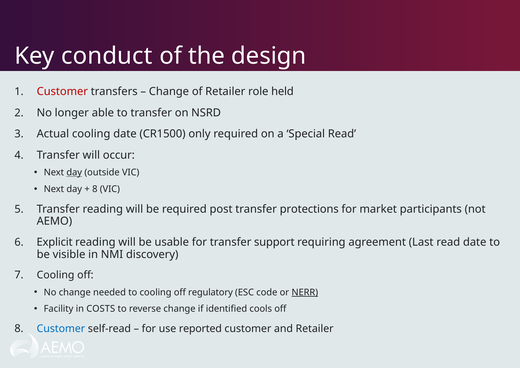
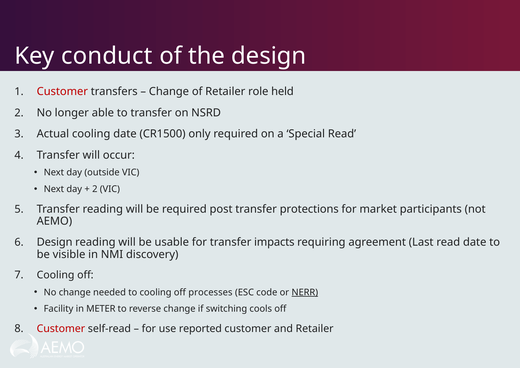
day at (74, 172) underline: present -> none
8 at (95, 189): 8 -> 2
Explicit at (55, 242): Explicit -> Design
support: support -> impacts
regulatory: regulatory -> processes
COSTS: COSTS -> METER
identified: identified -> switching
Customer at (61, 328) colour: blue -> red
